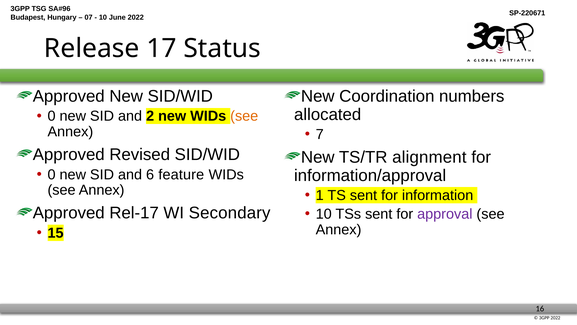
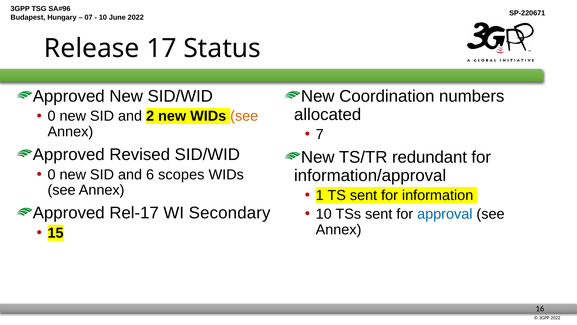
alignment: alignment -> redundant
feature: feature -> scopes
approval colour: purple -> blue
